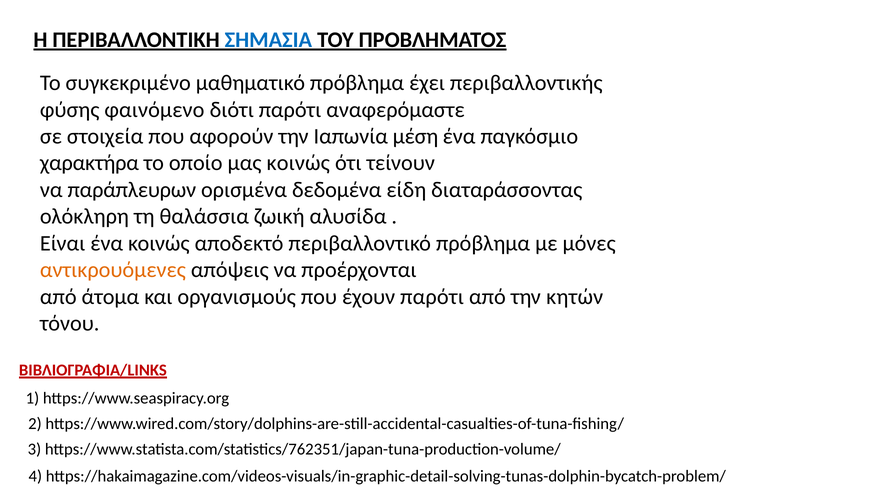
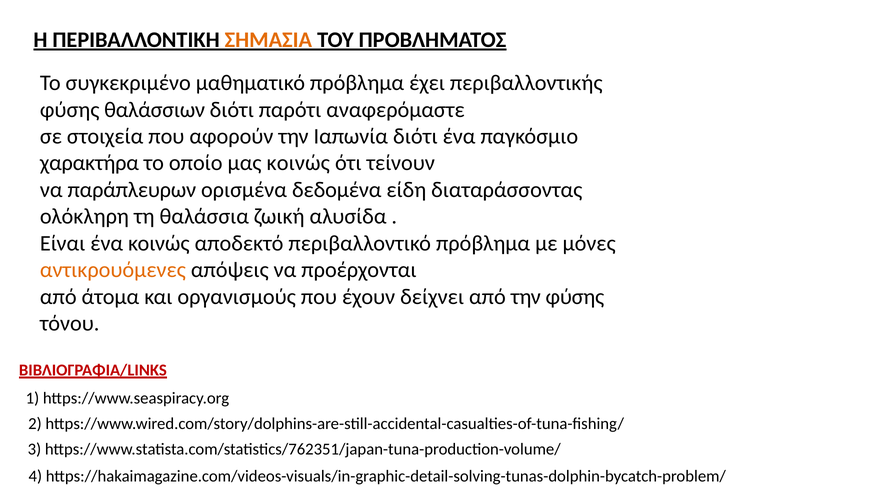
ΣΗΜΑΣΙΑ colour: blue -> orange
φαινόμενο: φαινόμενο -> θαλάσσιων
Ιαπωνία μέση: μέση -> διότι
έχουν παρότι: παρότι -> δείχνει
την κητών: κητών -> φύσης
